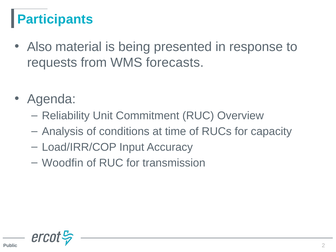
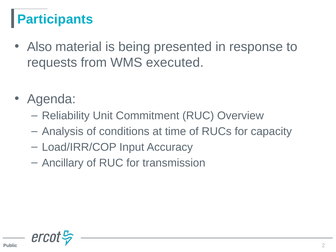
forecasts: forecasts -> executed
Woodfin: Woodfin -> Ancillary
